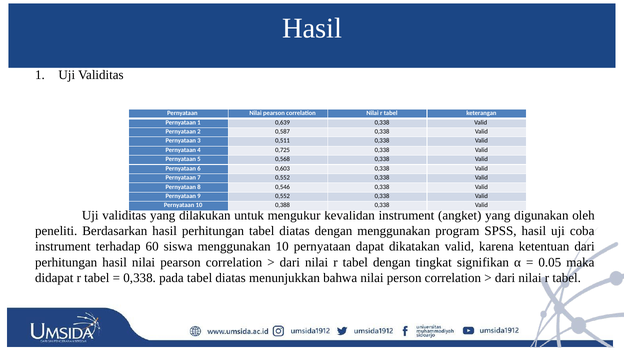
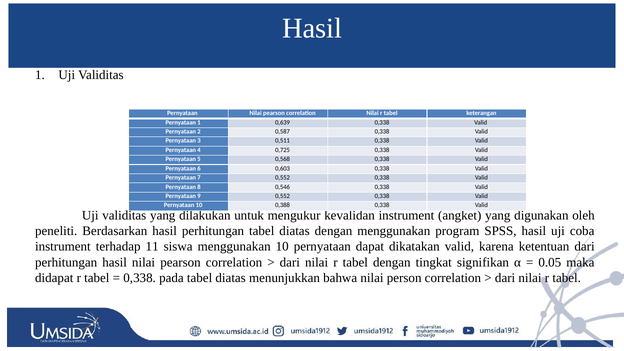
60: 60 -> 11
